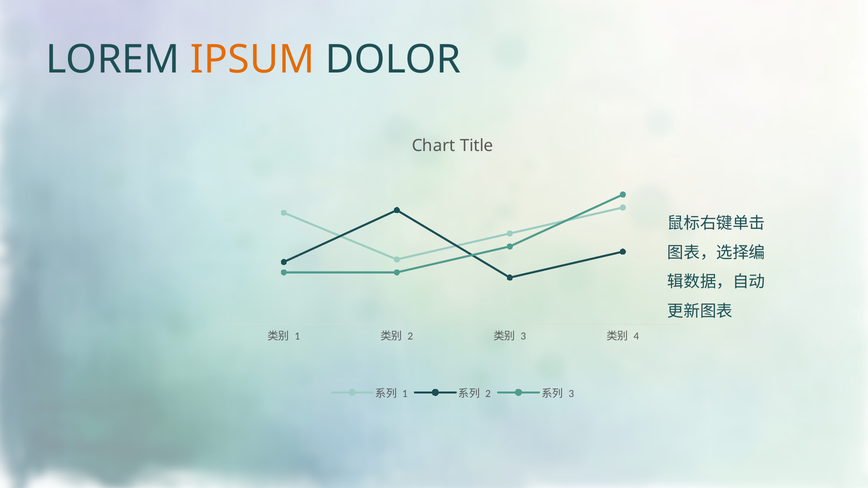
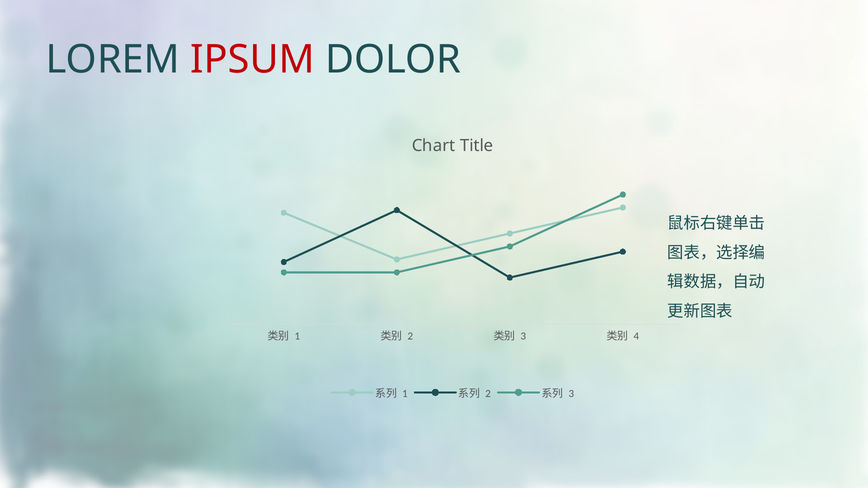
IPSUM colour: orange -> red
